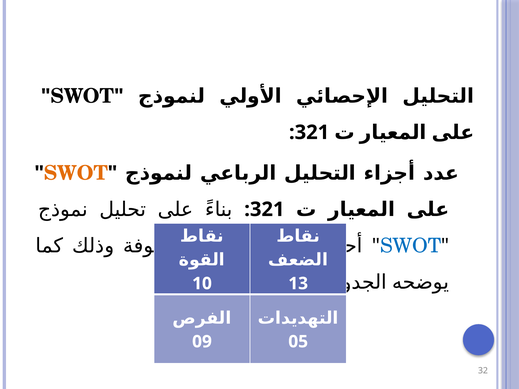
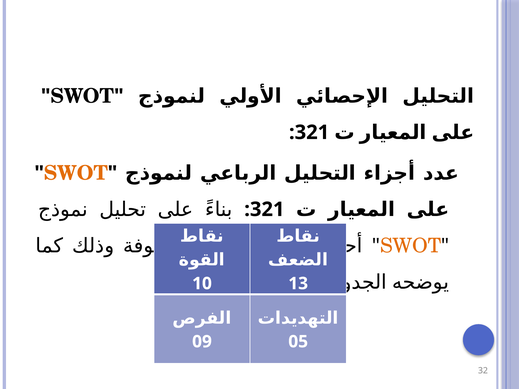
SWOT at (411, 246) colour: blue -> orange
